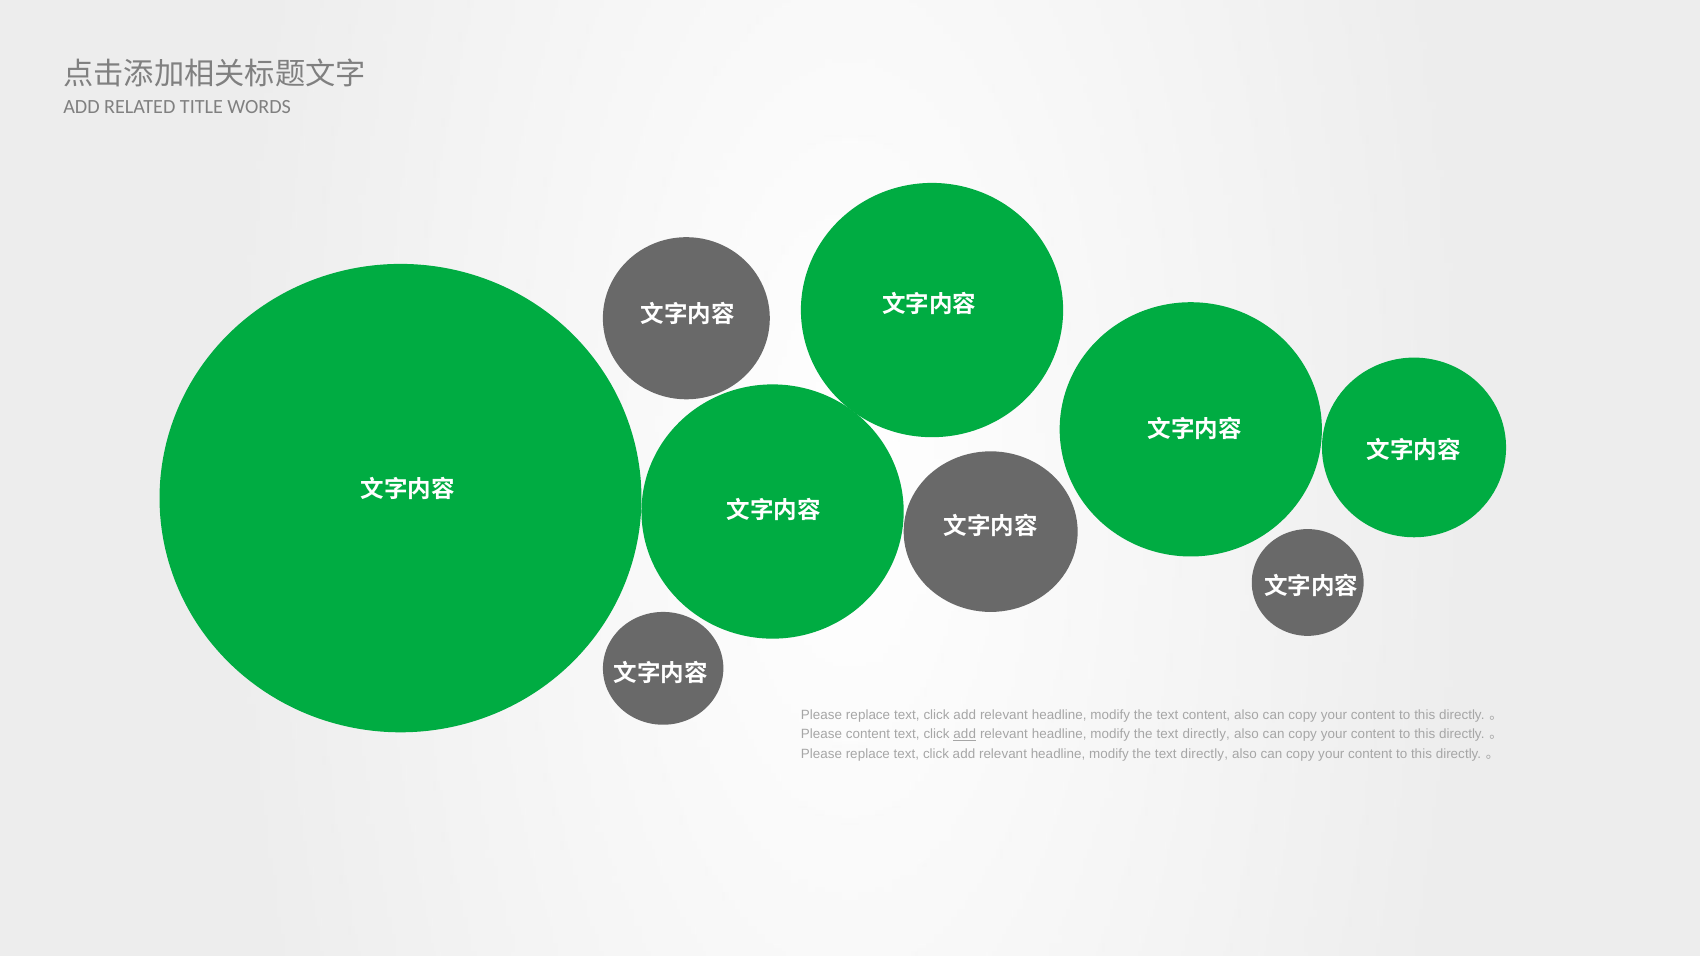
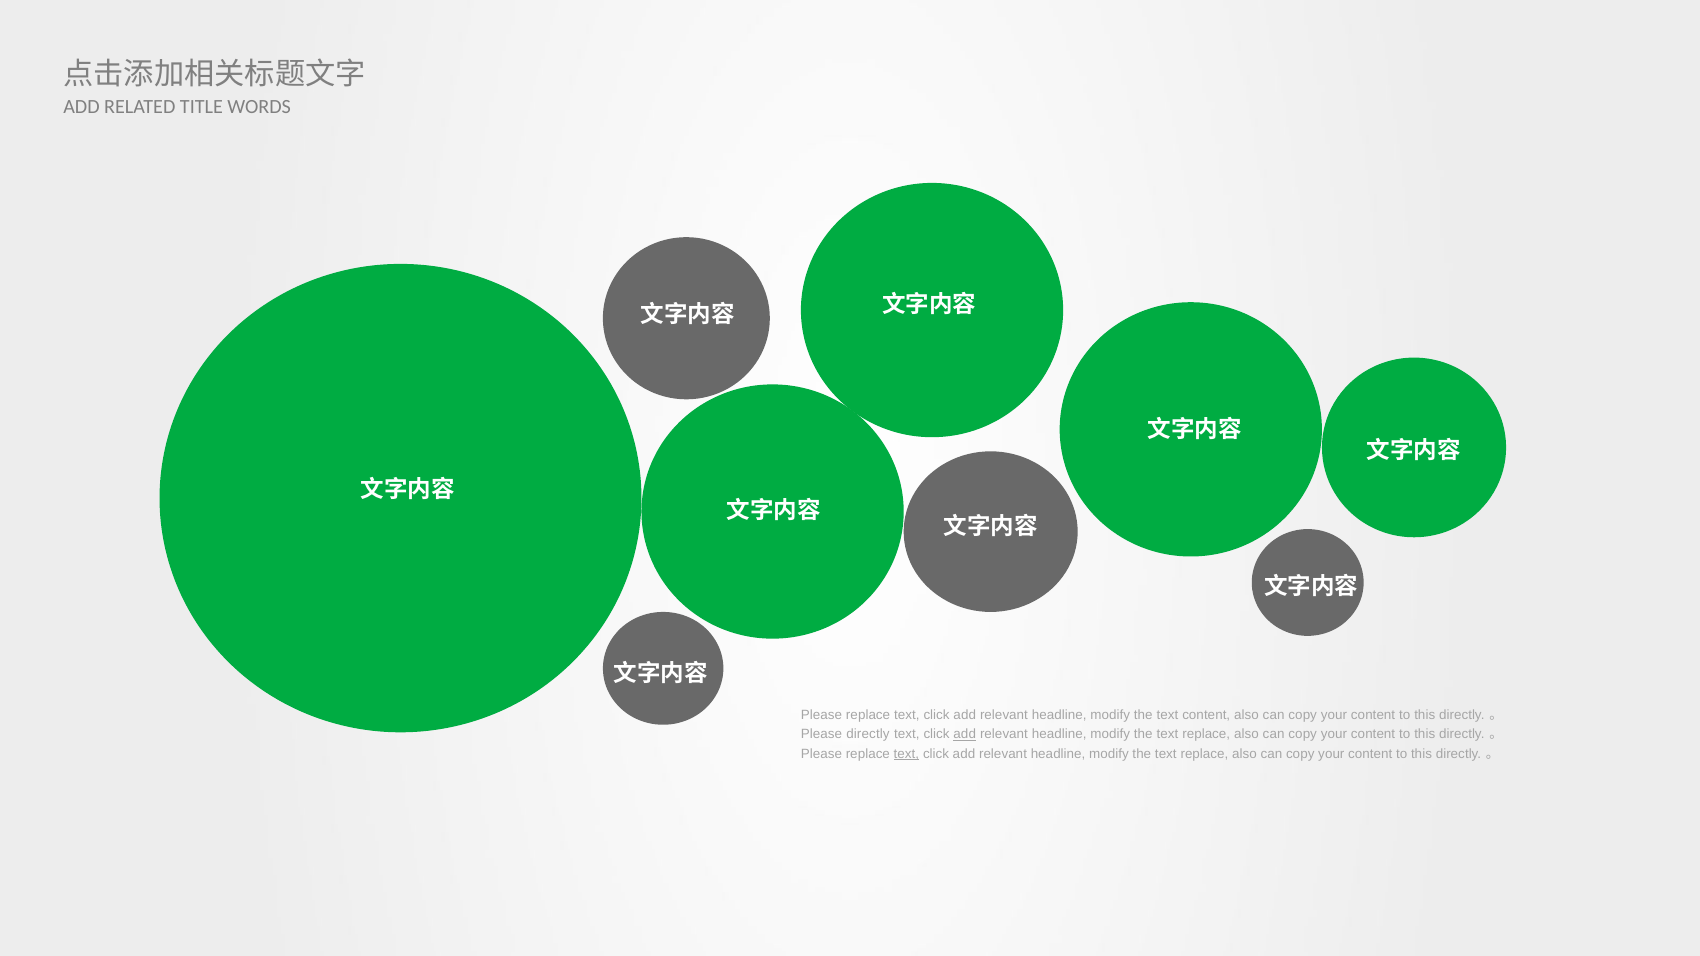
Please content: content -> directly
directly at (1206, 735): directly -> replace
text at (906, 754) underline: none -> present
directly at (1204, 754): directly -> replace
